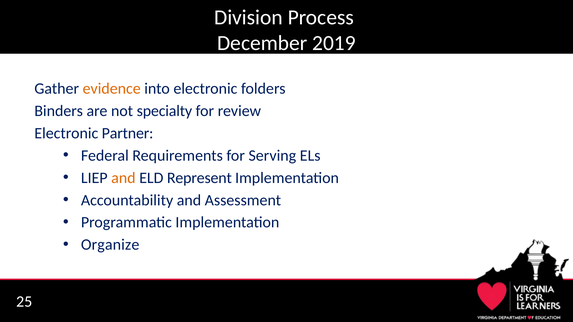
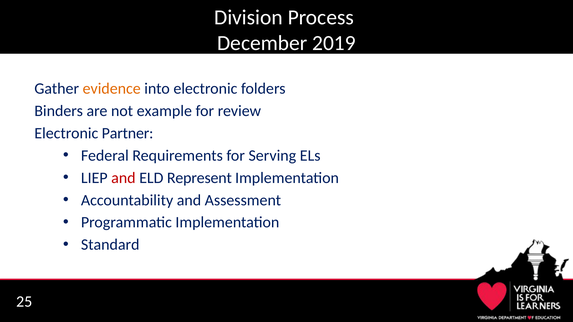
specialty: specialty -> example
and at (123, 178) colour: orange -> red
Organize: Organize -> Standard
